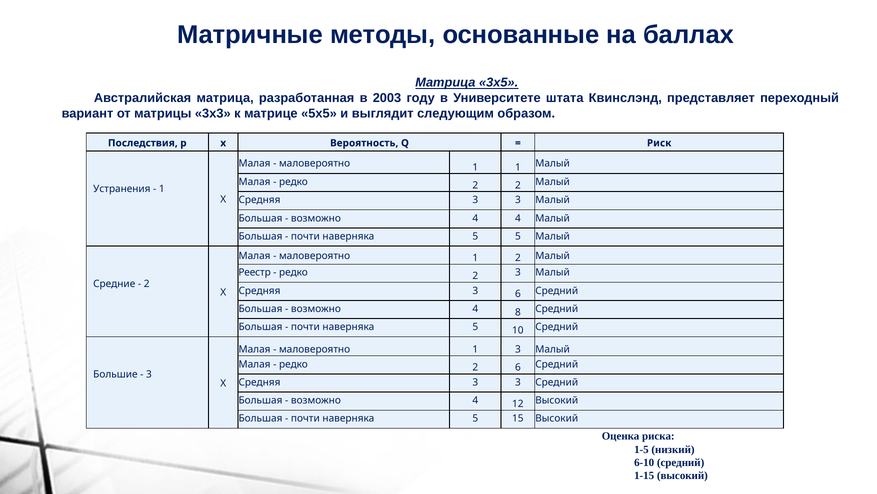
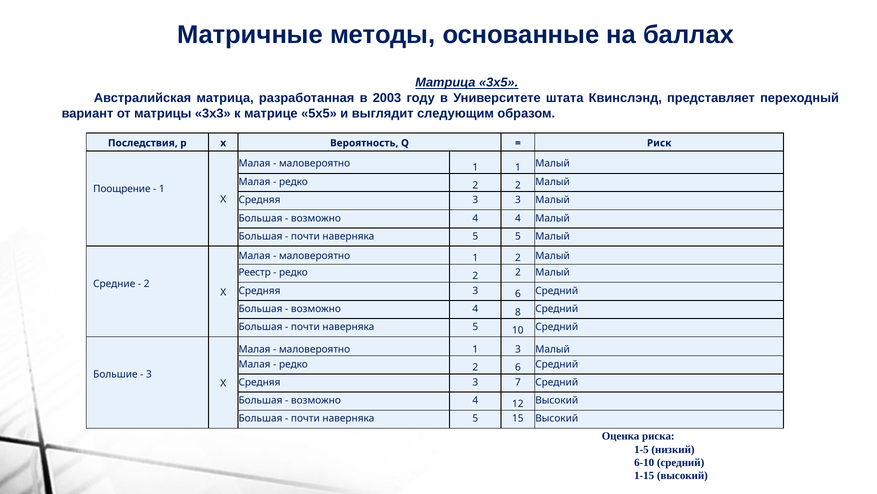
Устранения: Устранения -> Поощрение
3 at (518, 272): 3 -> 2
3 at (518, 382): 3 -> 7
